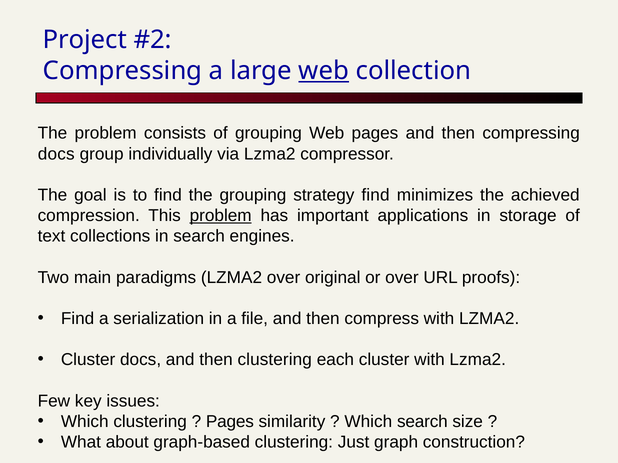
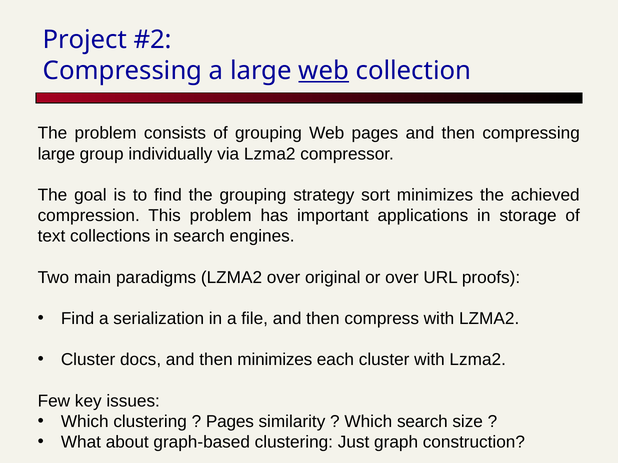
docs at (56, 154): docs -> large
strategy find: find -> sort
problem at (221, 216) underline: present -> none
then clustering: clustering -> minimizes
